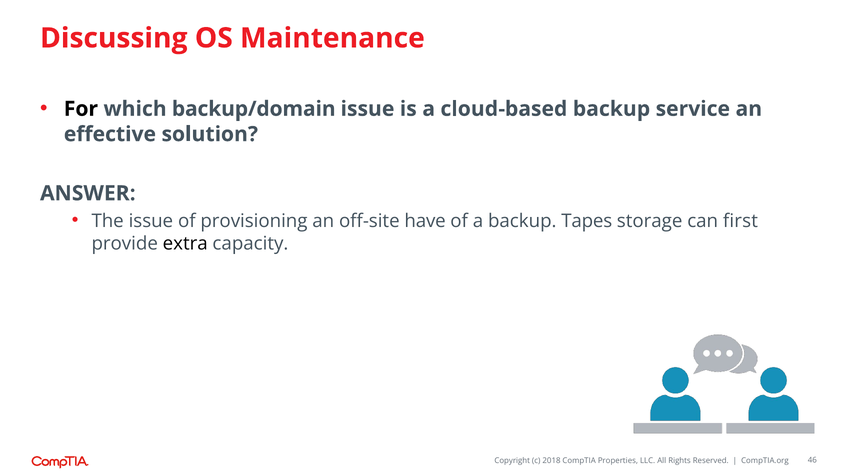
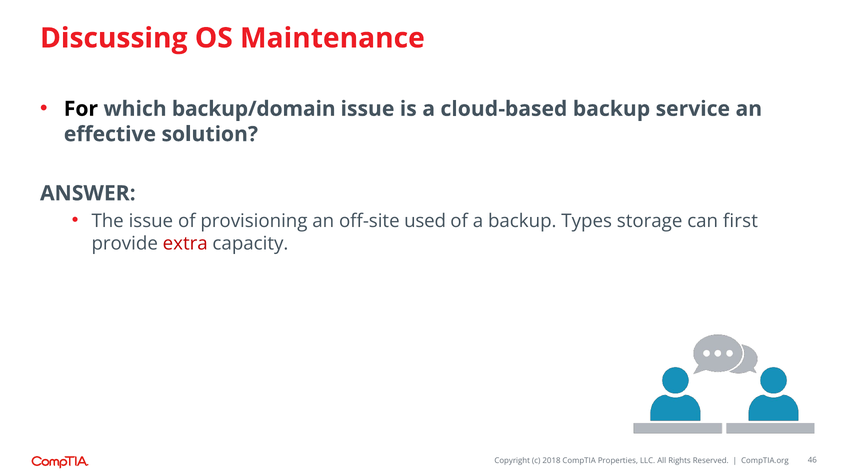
have: have -> used
Tapes: Tapes -> Types
extra colour: black -> red
